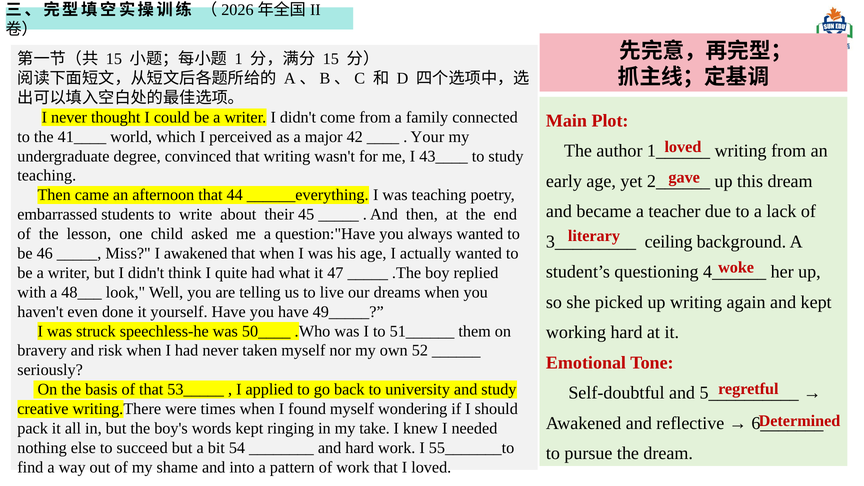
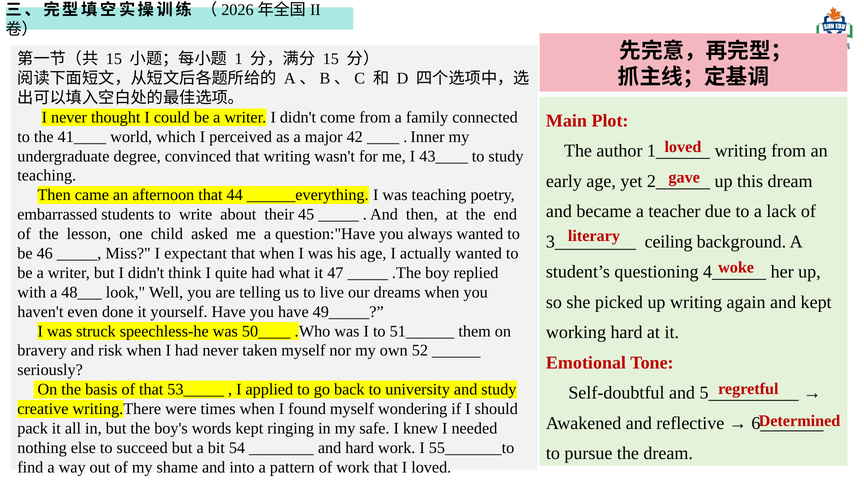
Your: Your -> Inner
I awakened: awakened -> expectant
take: take -> safe
